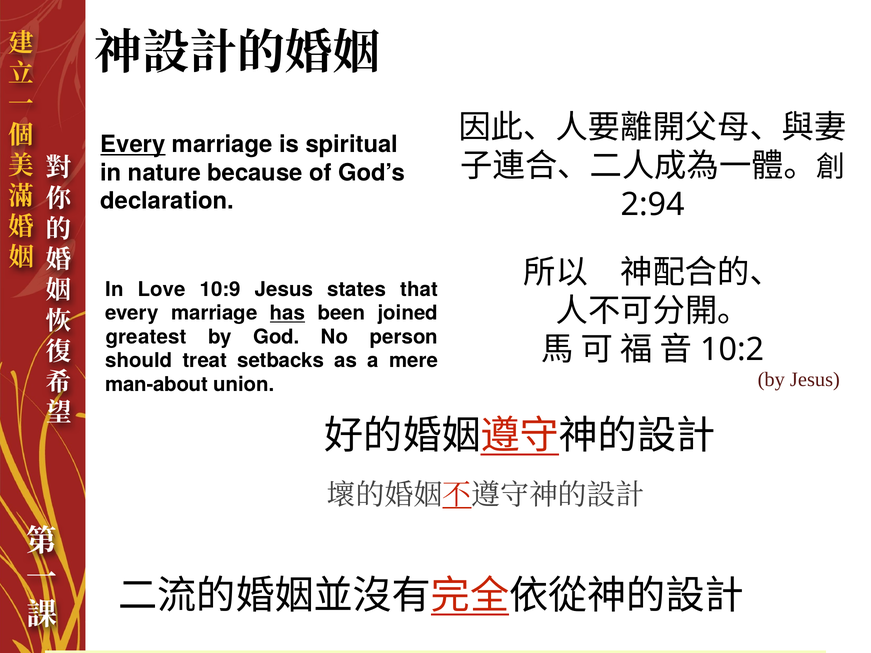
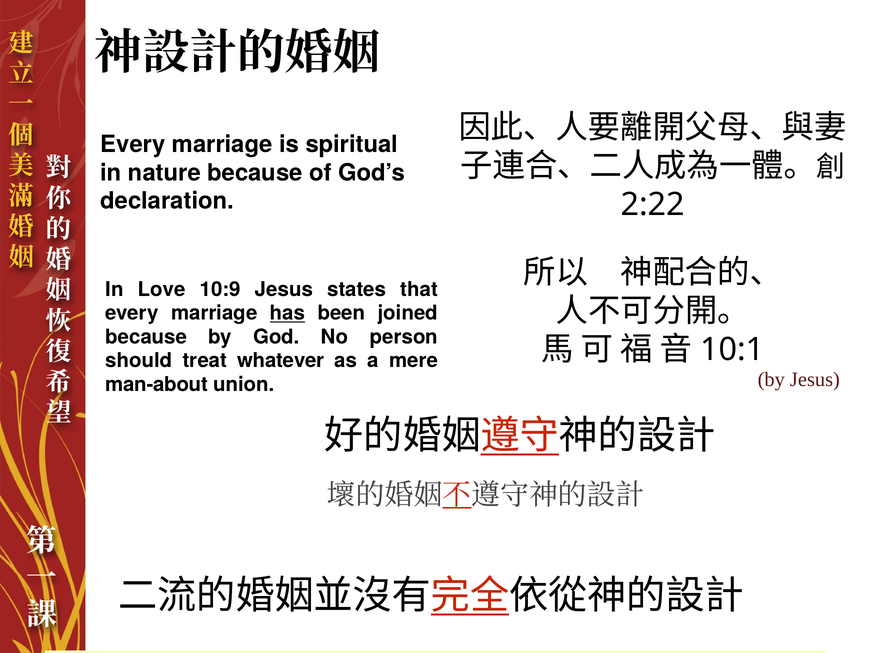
Every at (133, 145) underline: present -> none
2:94: 2:94 -> 2:22
greatest at (146, 337): greatest -> because
10:2: 10:2 -> 10:1
setbacks: setbacks -> whatever
